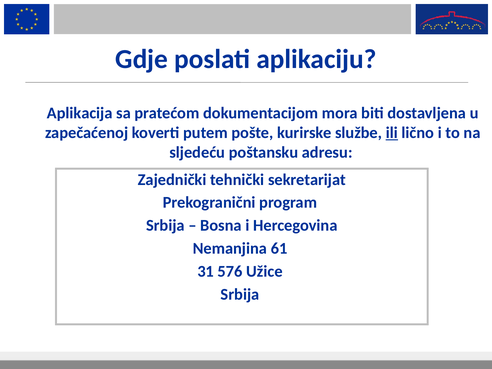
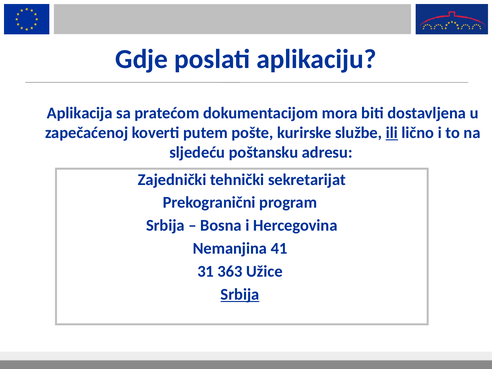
61: 61 -> 41
576: 576 -> 363
Srbija at (240, 294) underline: none -> present
